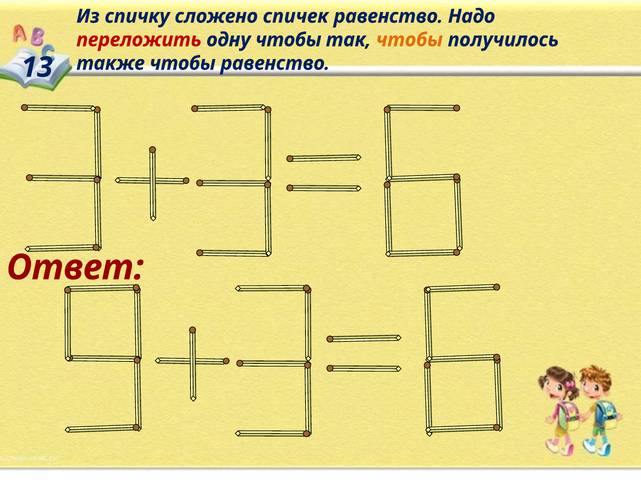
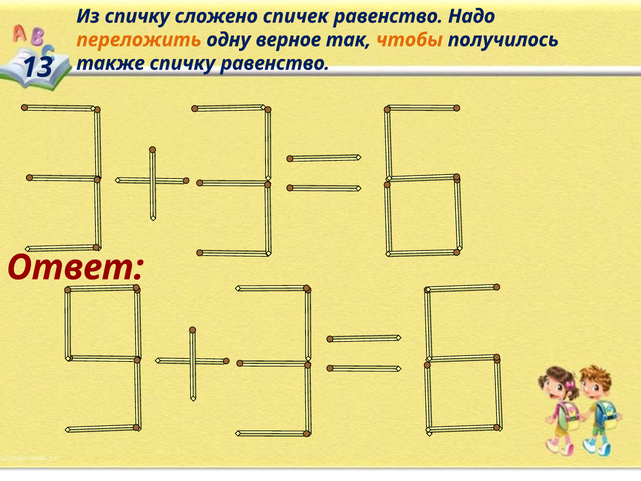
переложить colour: red -> orange
одну чтобы: чтобы -> верное
также чтобы: чтобы -> спичку
